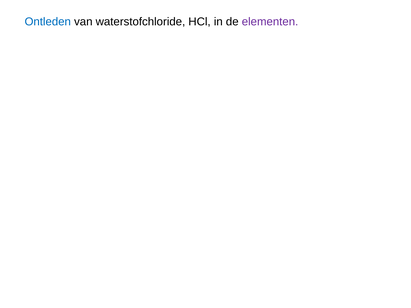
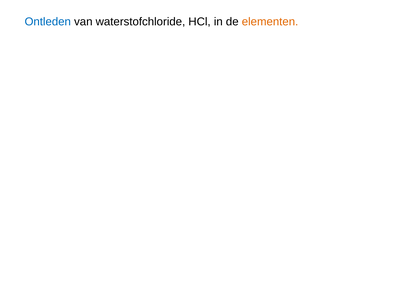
elementen colour: purple -> orange
